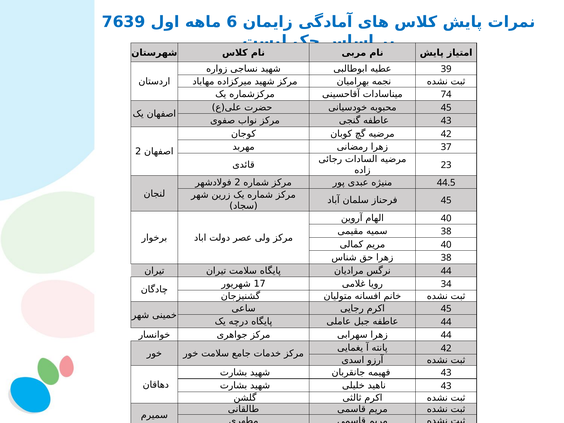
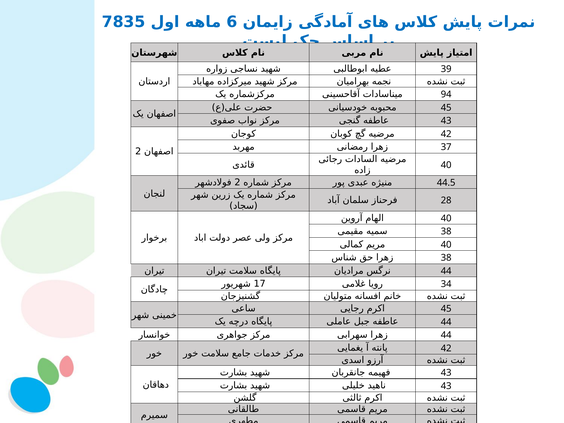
7639: 7639 -> 7835
74: 74 -> 94
23 at (446, 165): 23 -> 40
45 at (446, 201): 45 -> 28
